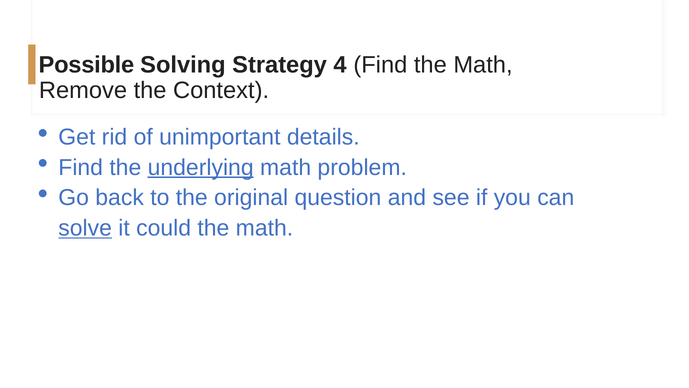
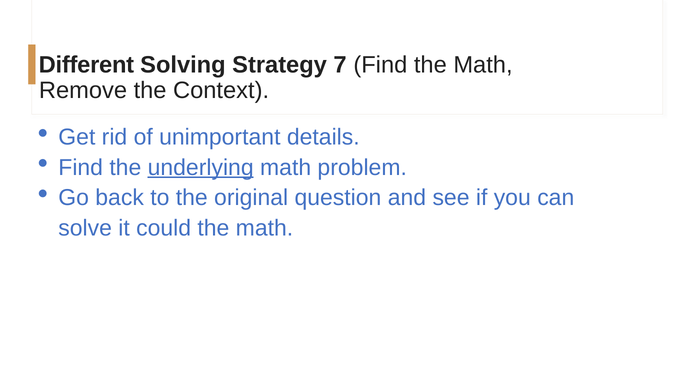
Possible: Possible -> Different
4: 4 -> 7
solve underline: present -> none
